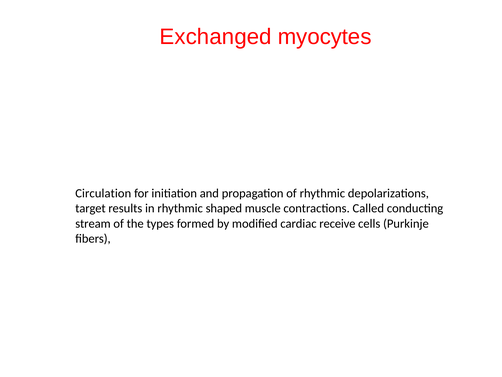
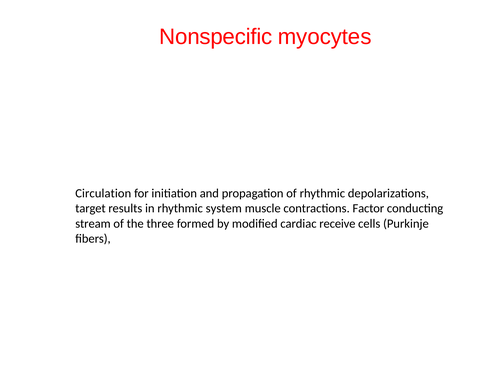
Exchanged: Exchanged -> Nonspecific
shaped: shaped -> system
Called: Called -> Factor
types: types -> three
